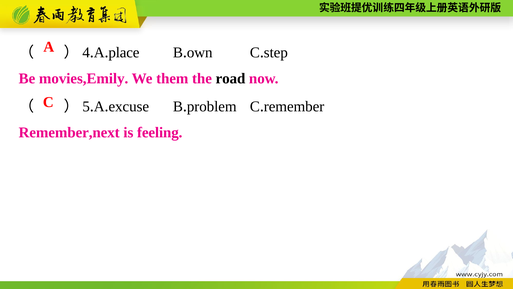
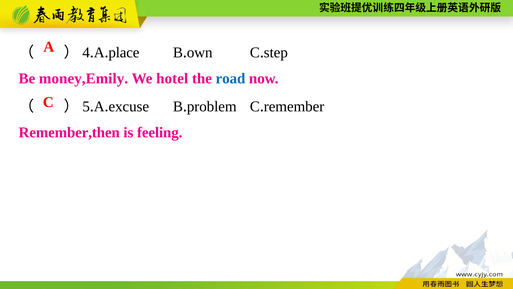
movies,Emily: movies,Emily -> money,Emily
them: them -> hotel
road colour: black -> blue
Remember,next: Remember,next -> Remember,then
